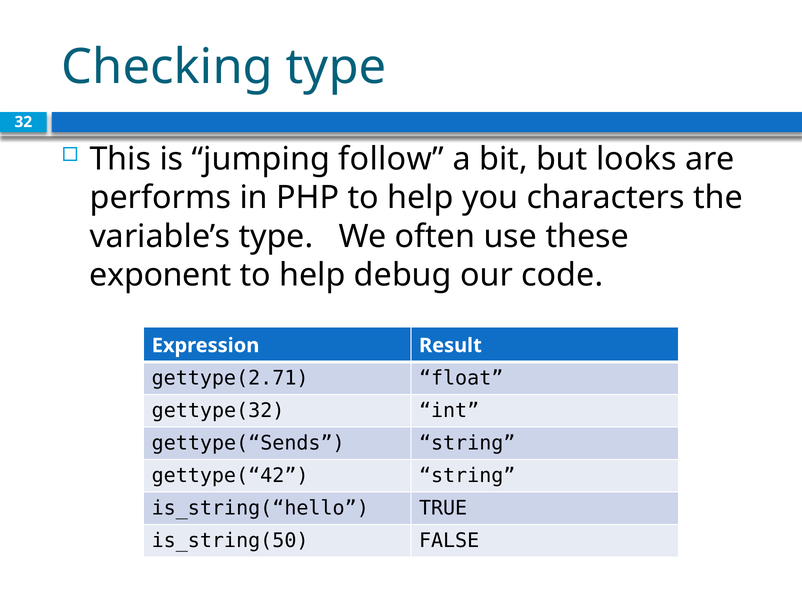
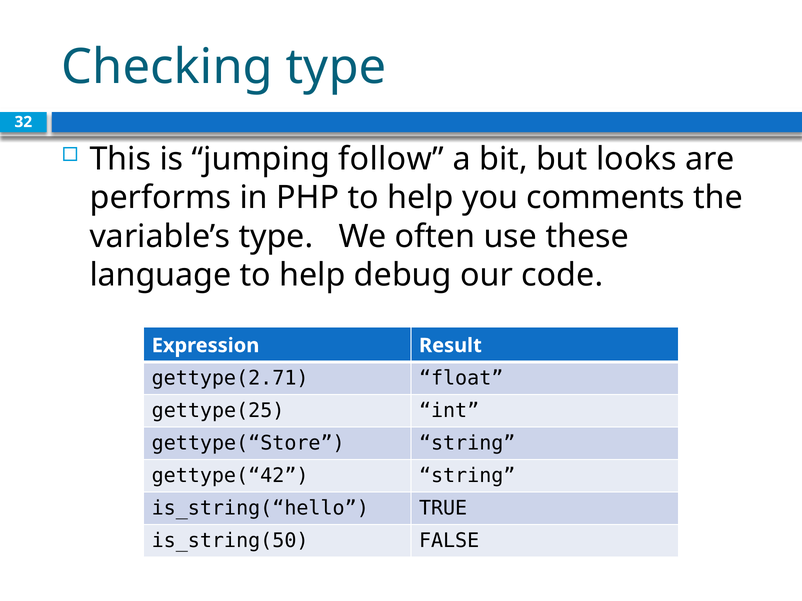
characters: characters -> comments
exponent: exponent -> language
gettype(32: gettype(32 -> gettype(25
gettype(“Sends: gettype(“Sends -> gettype(“Store
